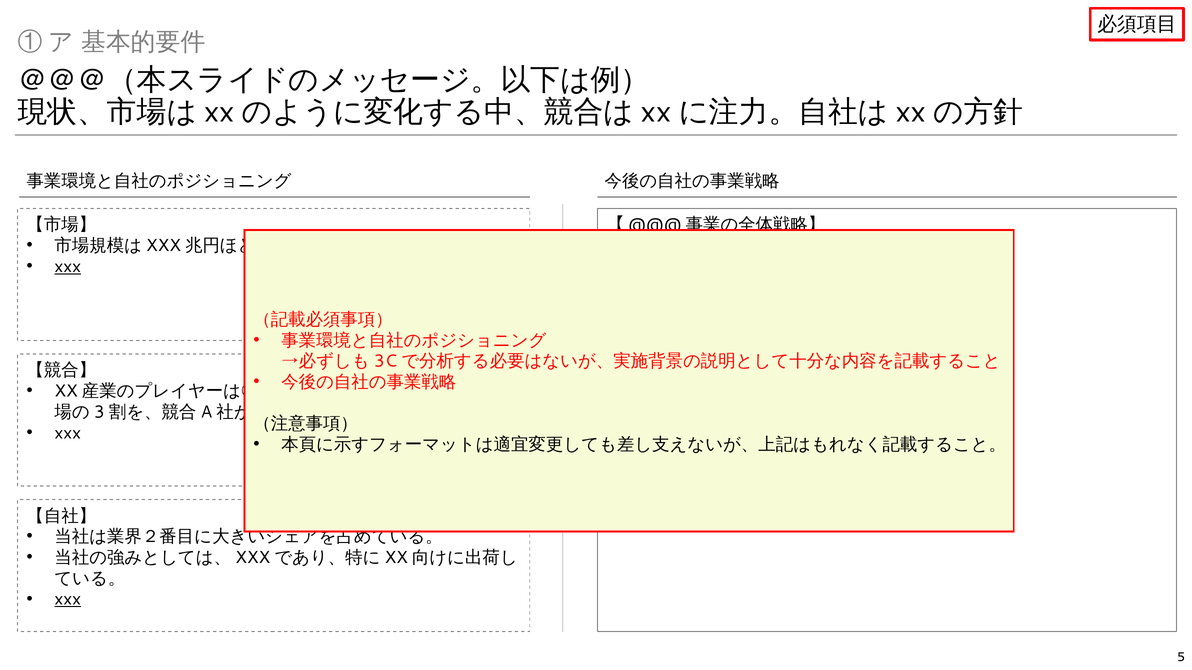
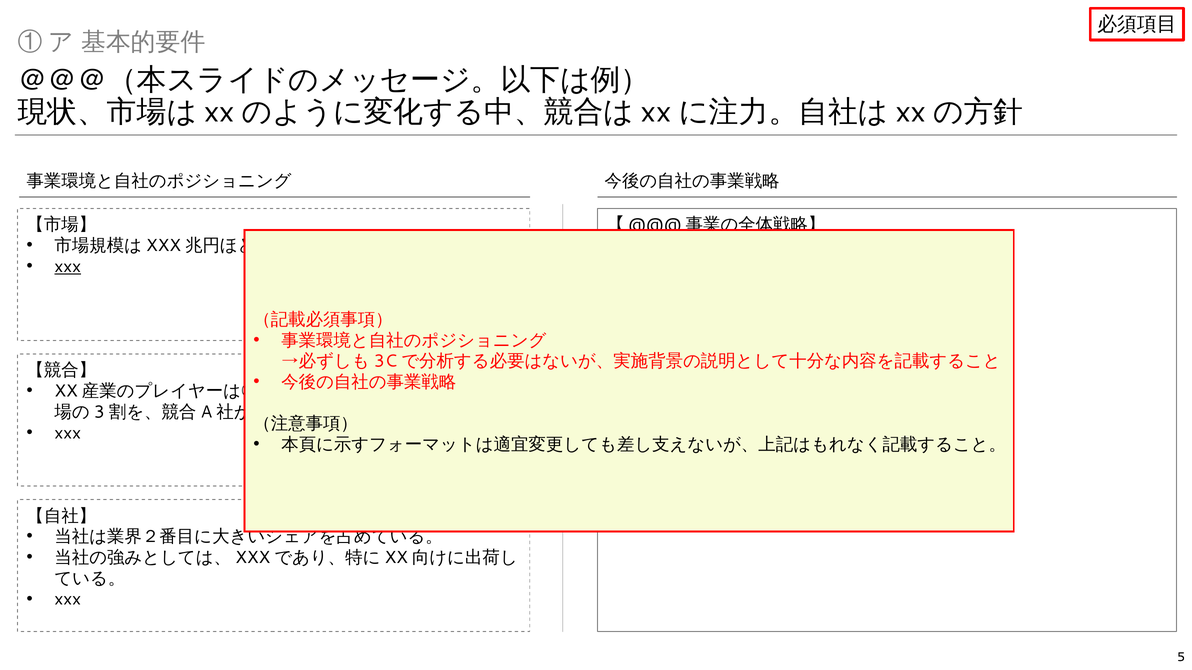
xxx at (68, 600) underline: present -> none
